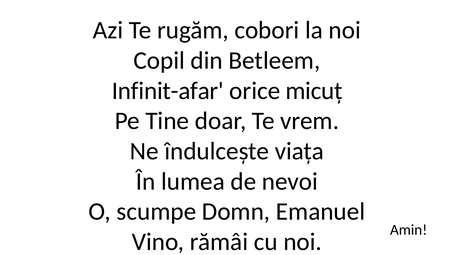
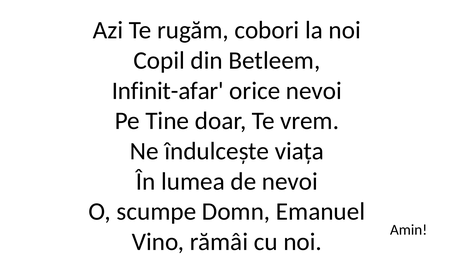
orice micuț: micuț -> nevoi
